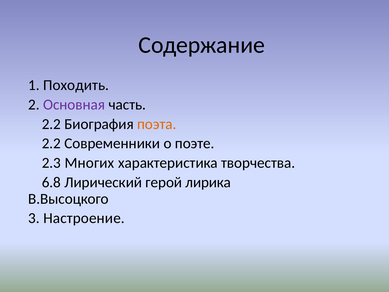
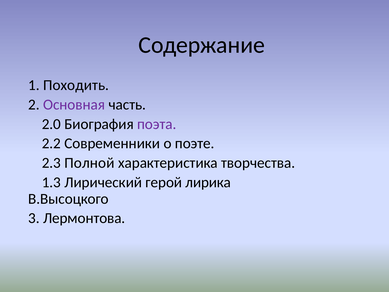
2.2 at (51, 124): 2.2 -> 2.0
поэта colour: orange -> purple
Многих: Многих -> Полной
6.8: 6.8 -> 1.3
Настроение: Настроение -> Лермонтова
